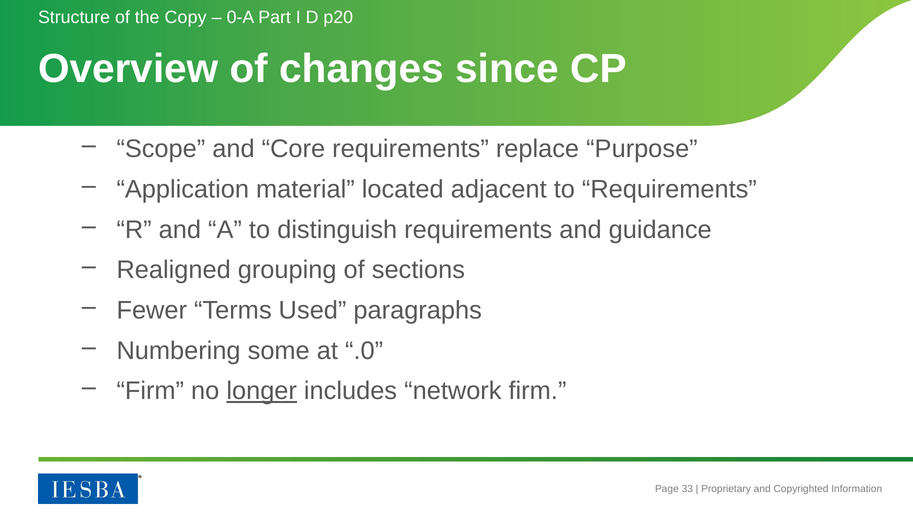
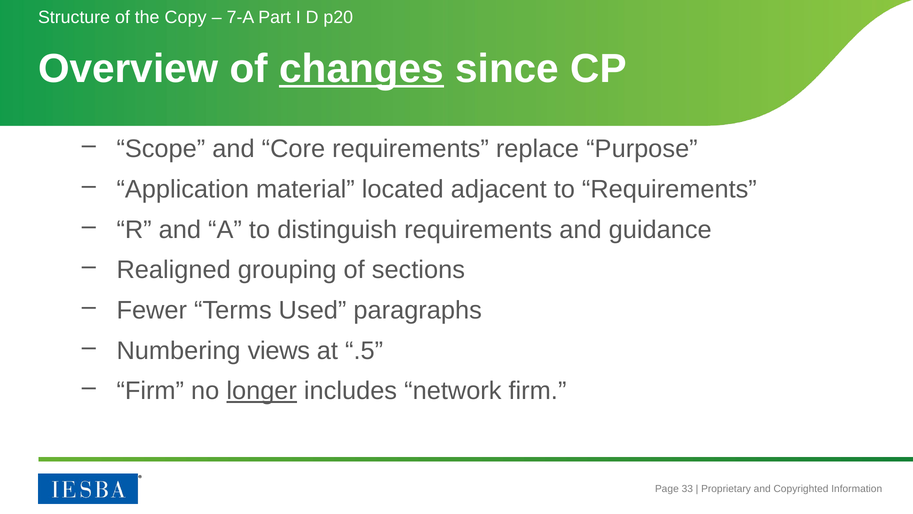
0-A: 0-A -> 7-A
changes underline: none -> present
some: some -> views
.0: .0 -> .5
